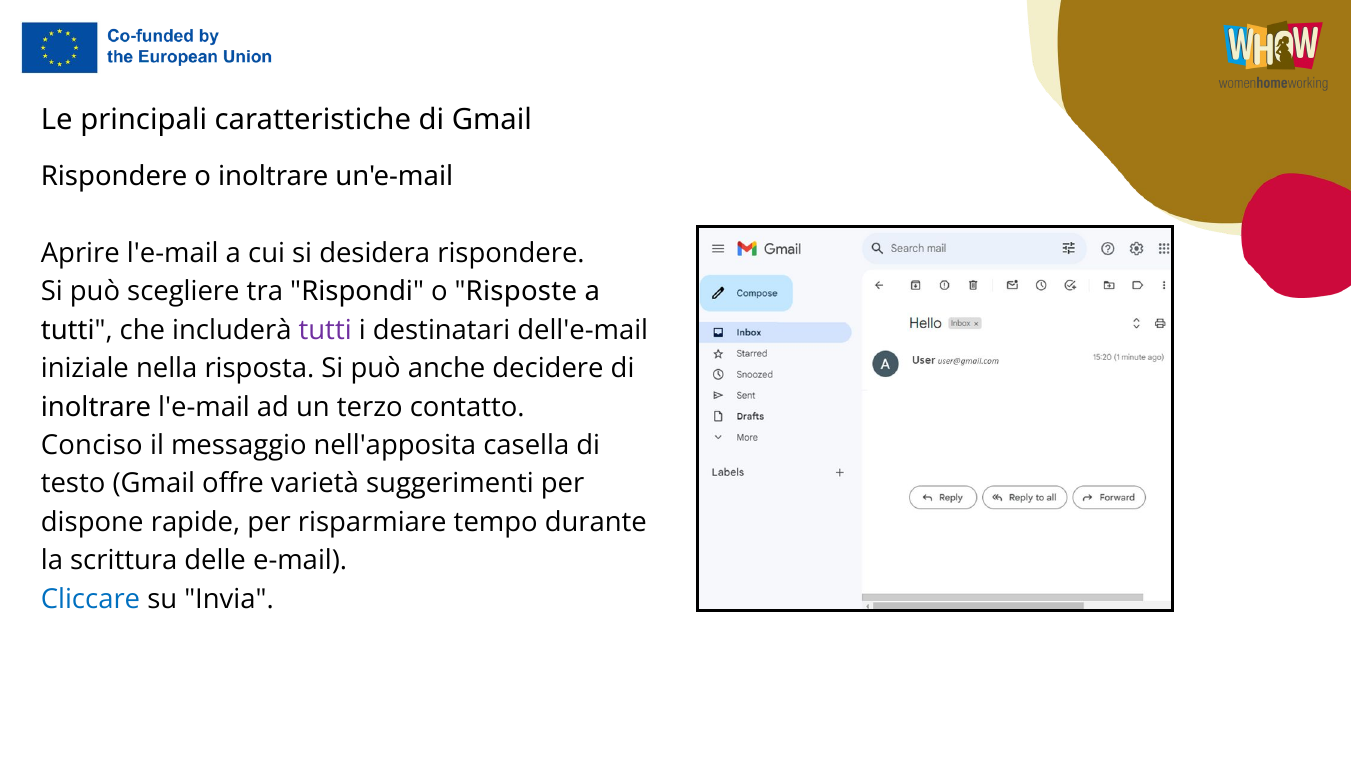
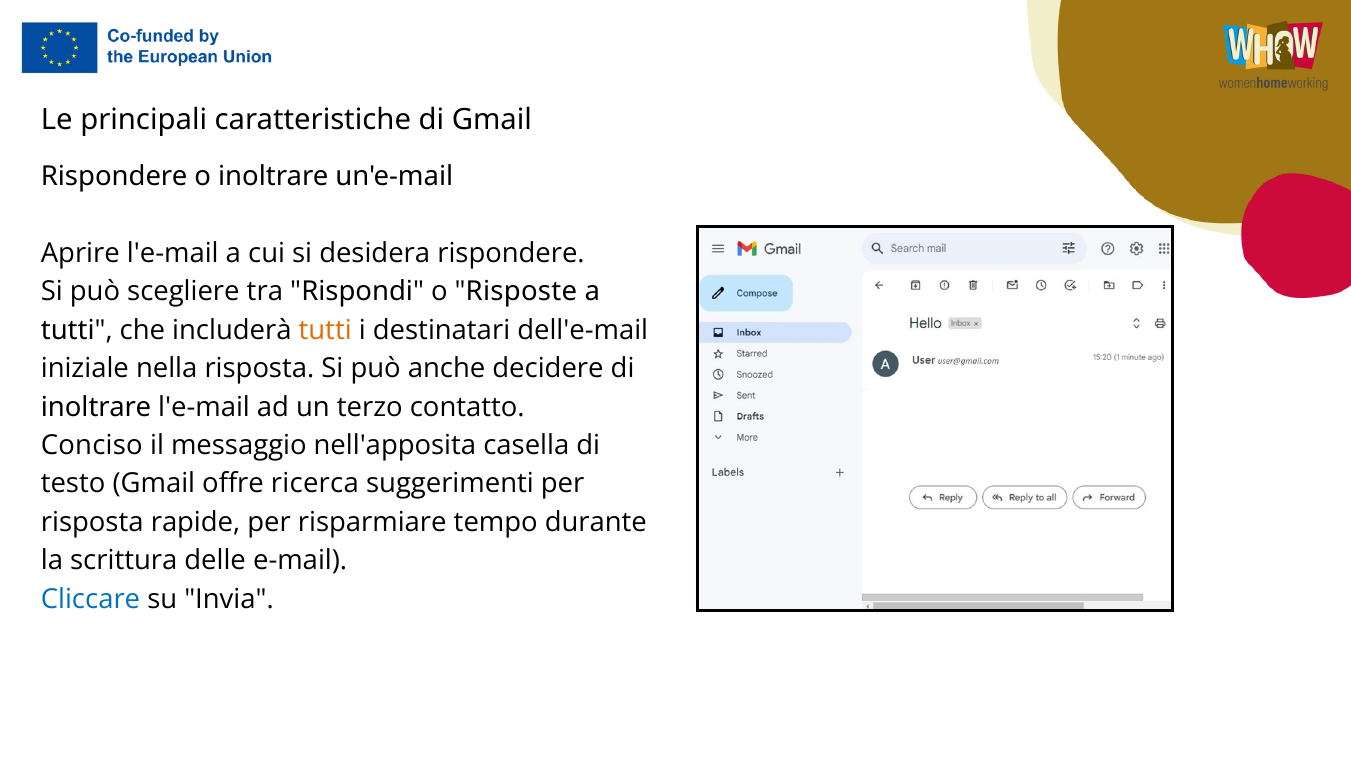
tutti at (325, 330) colour: purple -> orange
varietà: varietà -> ricerca
dispone at (92, 522): dispone -> risposta
